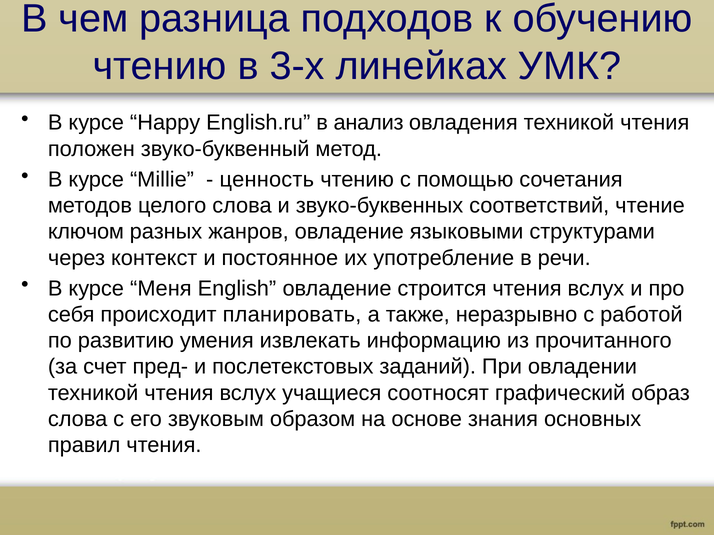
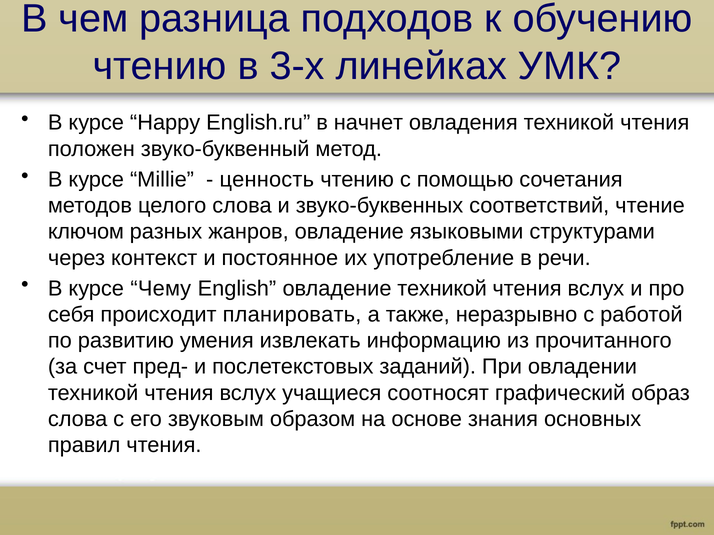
анализ: анализ -> начнет
Меня: Меня -> Чему
овладение строится: строится -> техникой
